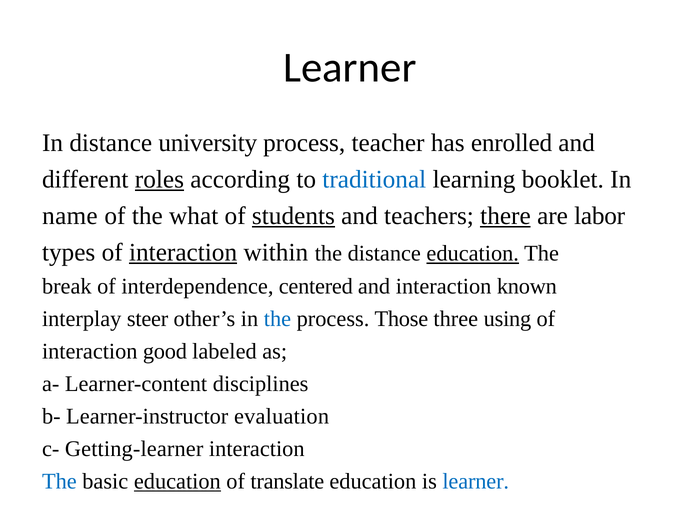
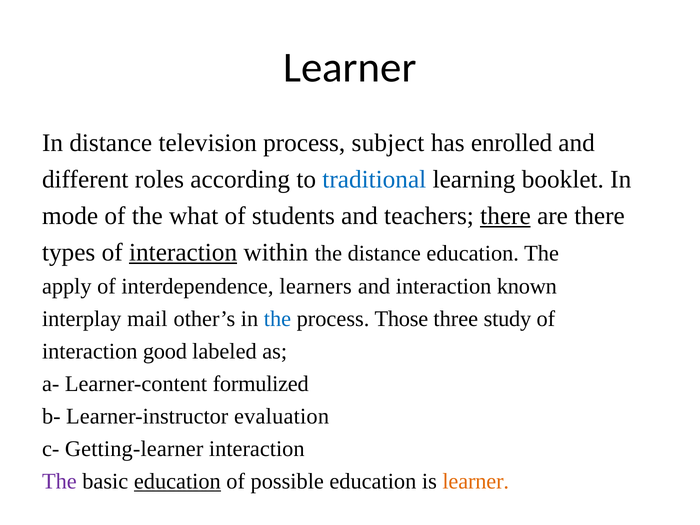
university: university -> television
teacher: teacher -> subject
roles underline: present -> none
name: name -> mode
students underline: present -> none
are labor: labor -> there
education at (473, 254) underline: present -> none
break: break -> apply
centered: centered -> learners
steer: steer -> mail
using: using -> study
disciplines: disciplines -> formulized
The at (59, 481) colour: blue -> purple
translate: translate -> possible
learner at (476, 481) colour: blue -> orange
